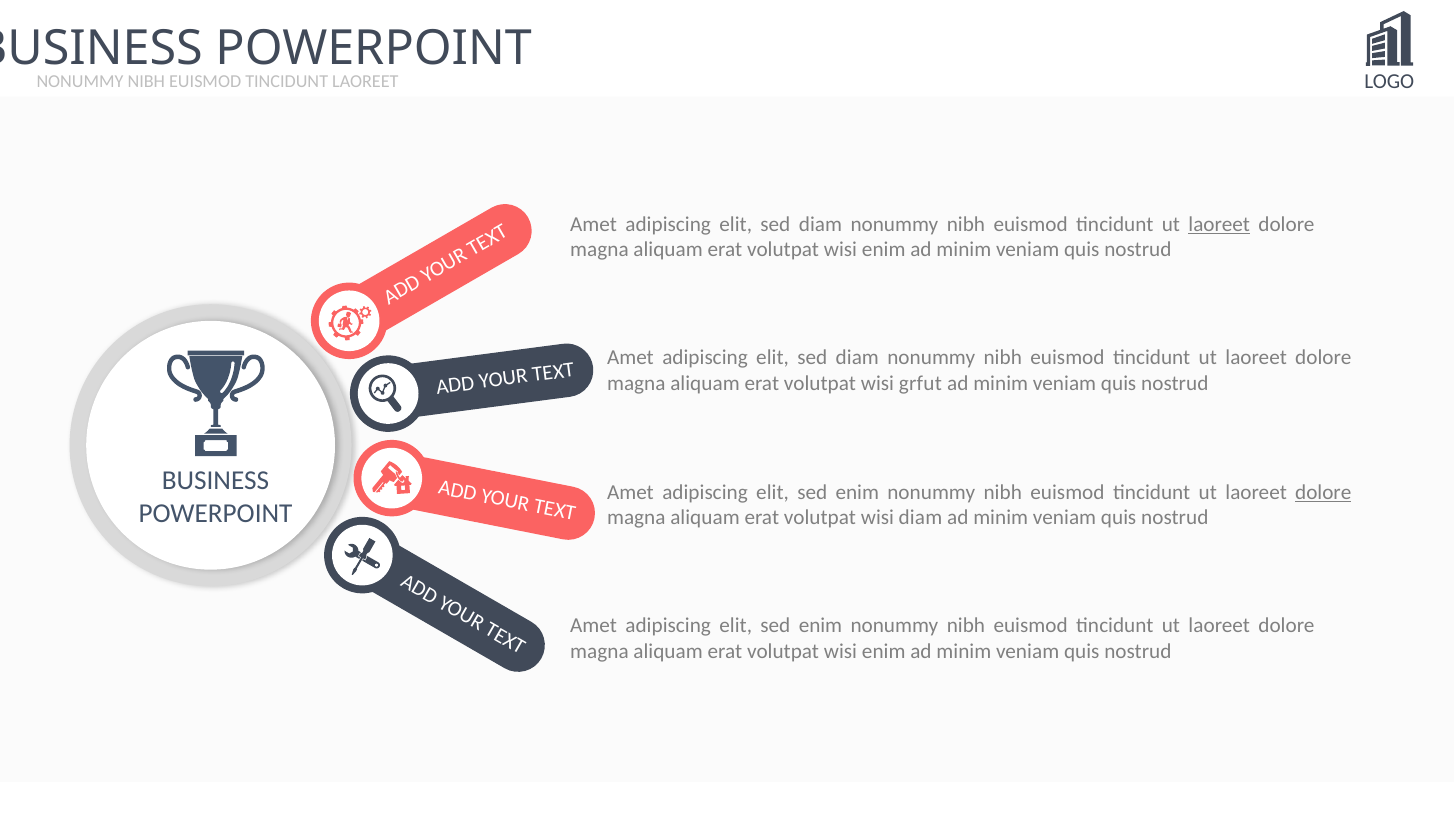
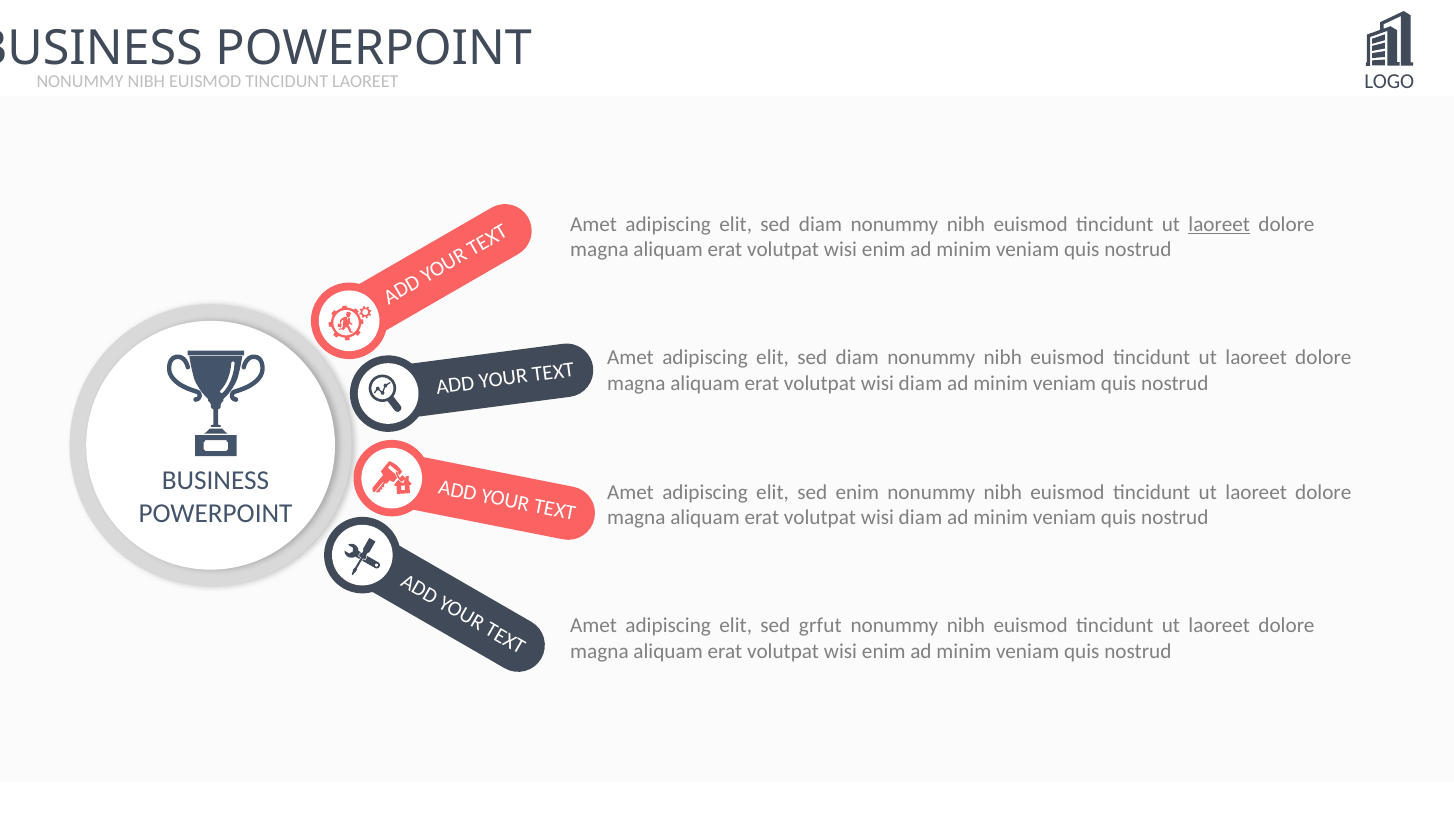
grfut at (920, 383): grfut -> diam
dolore at (1323, 492) underline: present -> none
enim at (820, 626): enim -> grfut
